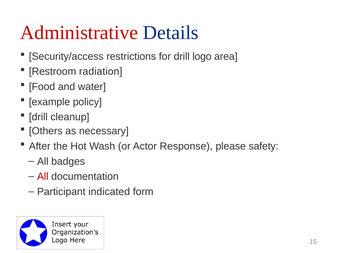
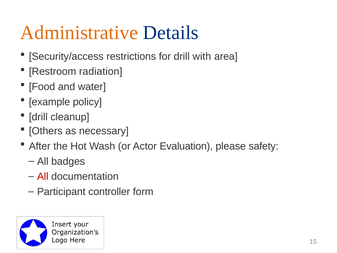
Administrative colour: red -> orange
logo: logo -> with
Response: Response -> Evaluation
indicated: indicated -> controller
